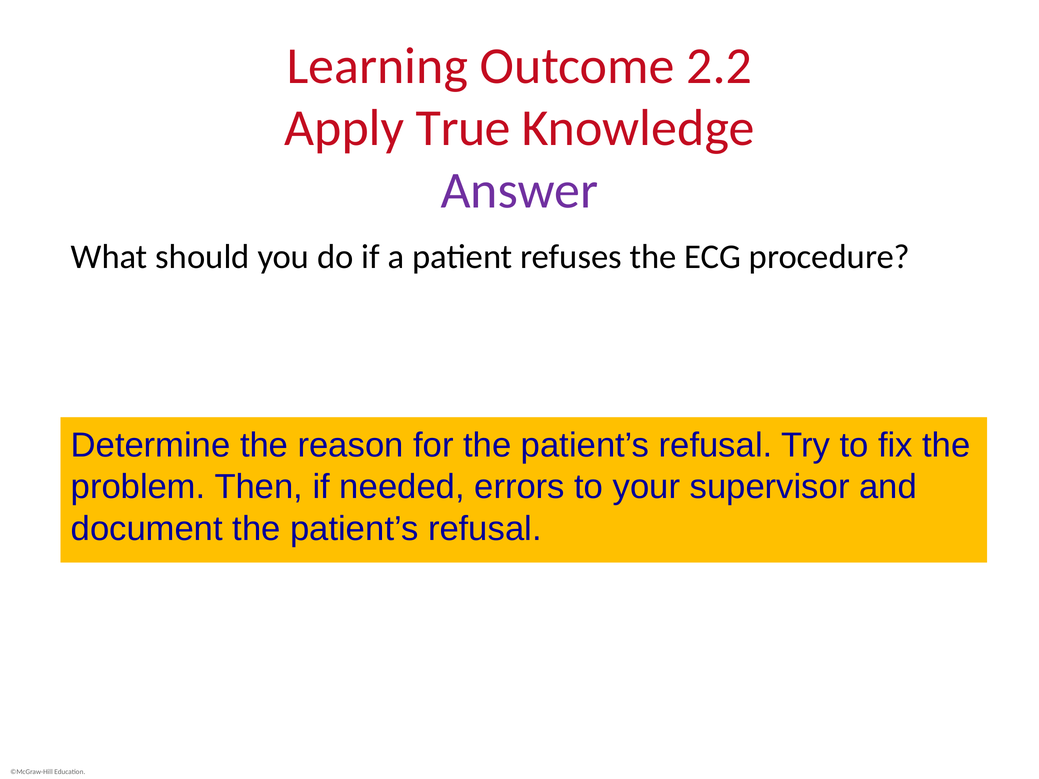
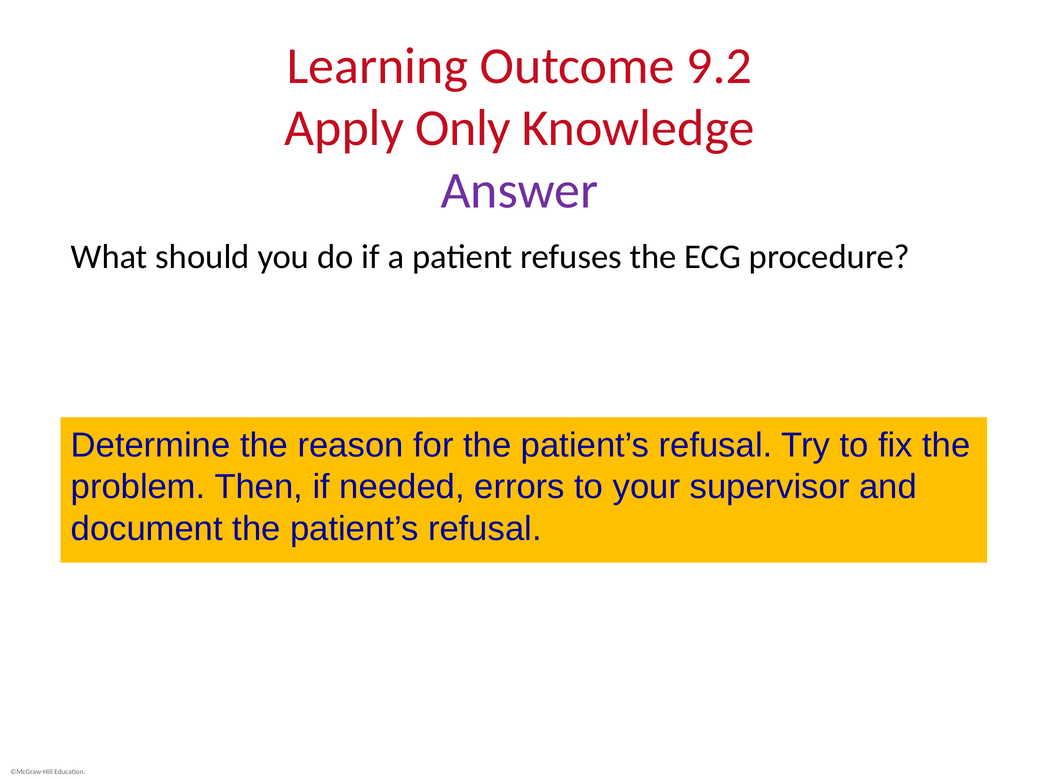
2.2: 2.2 -> 9.2
True: True -> Only
